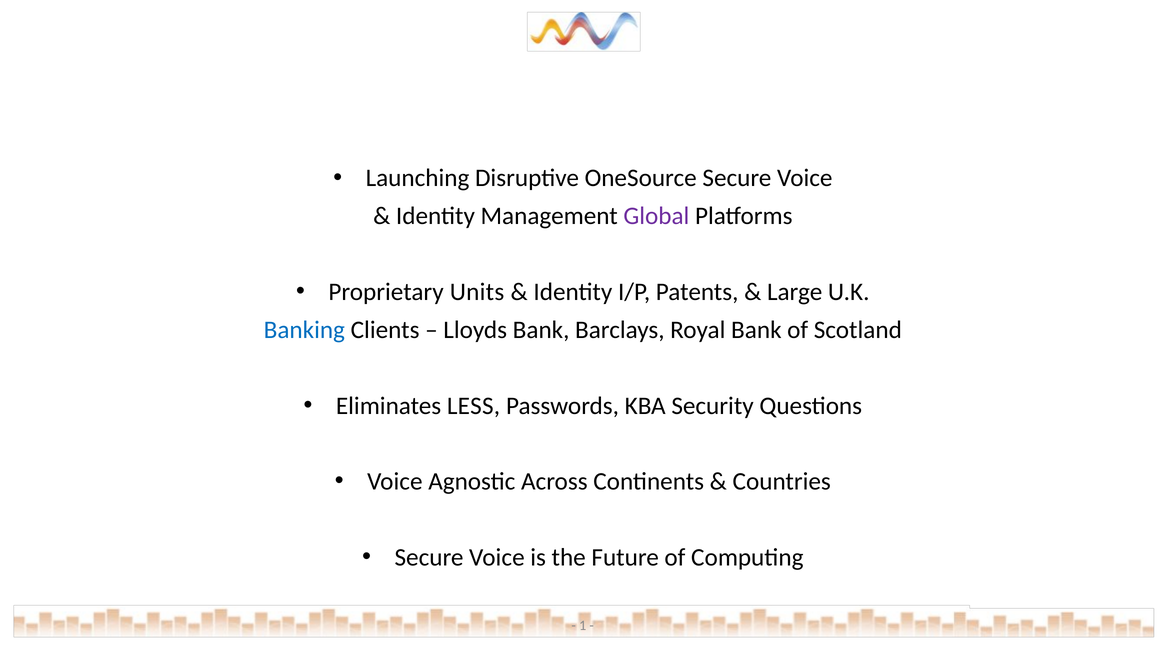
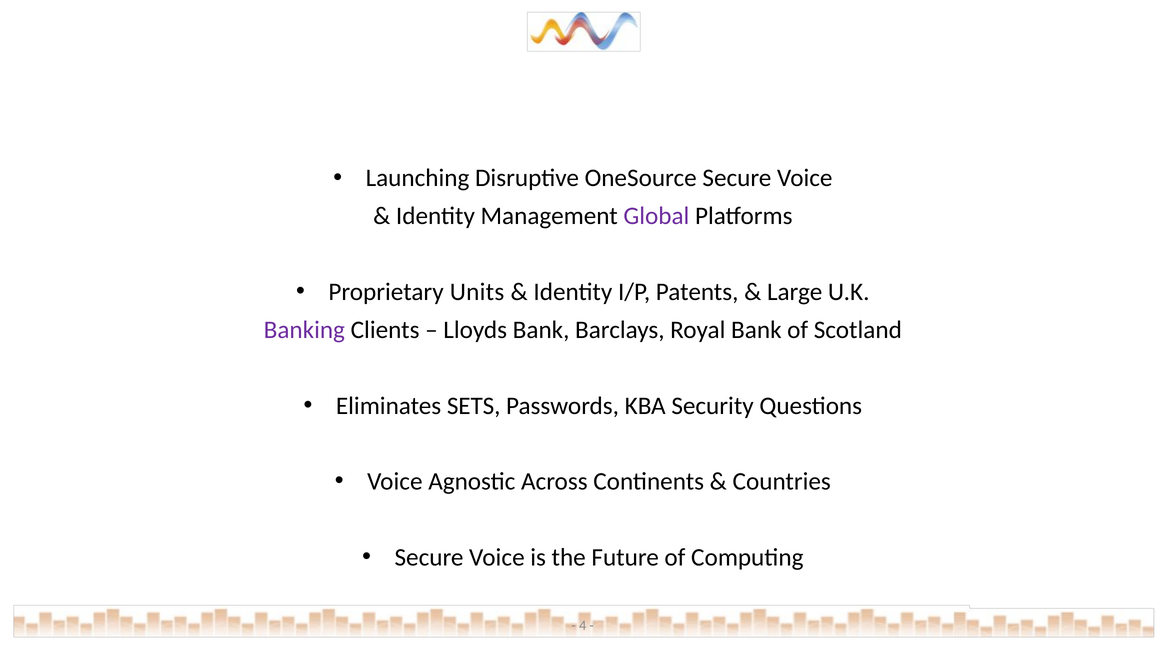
Banking colour: blue -> purple
LESS: LESS -> SETS
1: 1 -> 4
